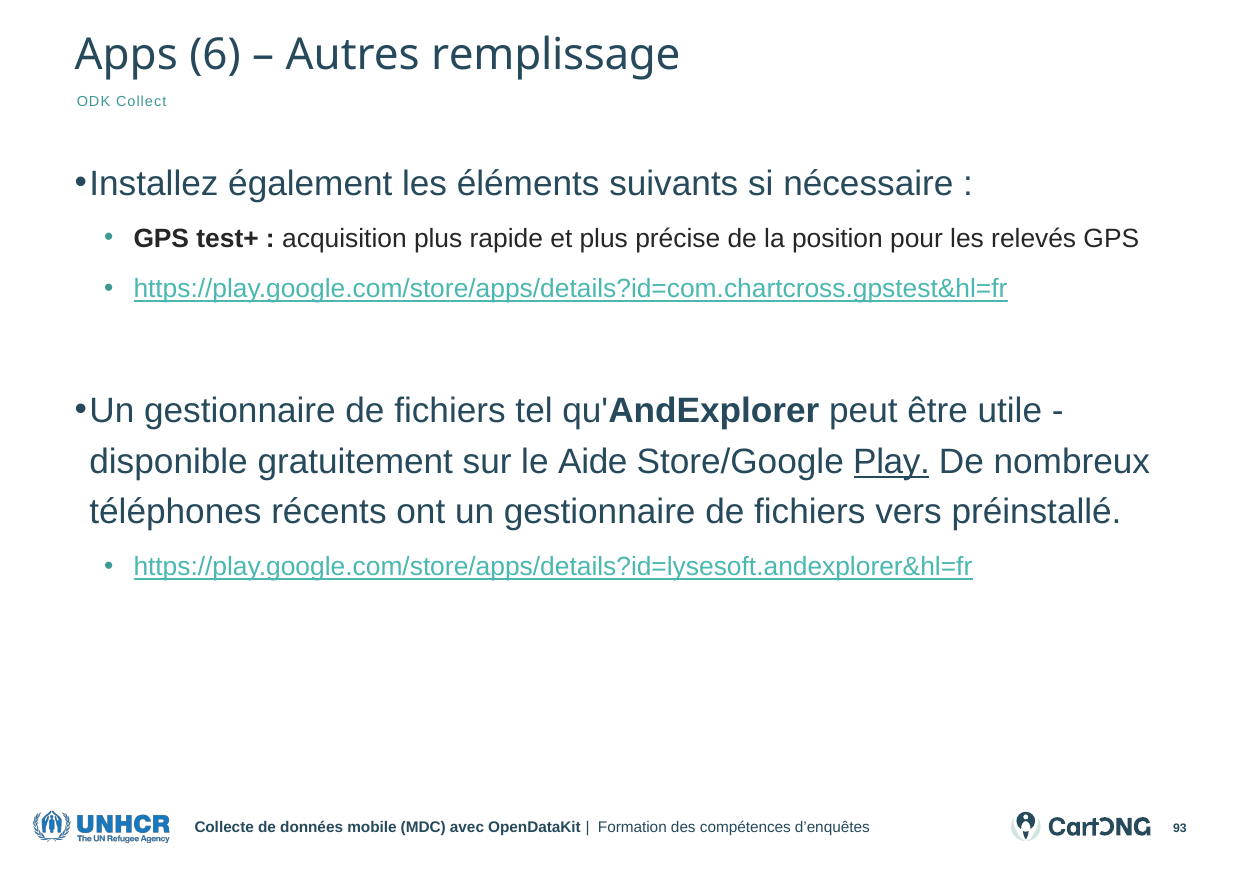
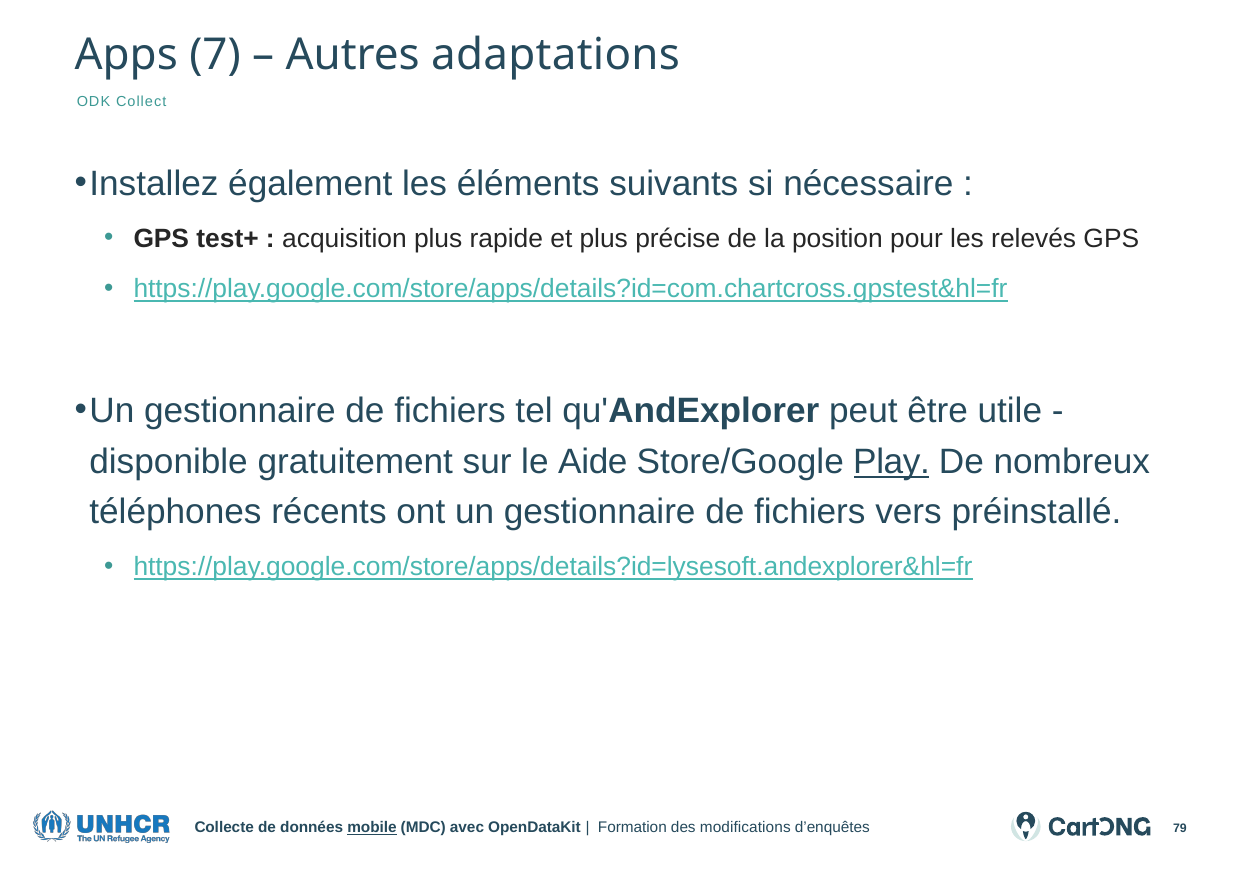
6: 6 -> 7
remplissage: remplissage -> adaptations
mobile underline: none -> present
compétences: compétences -> modifications
93: 93 -> 79
